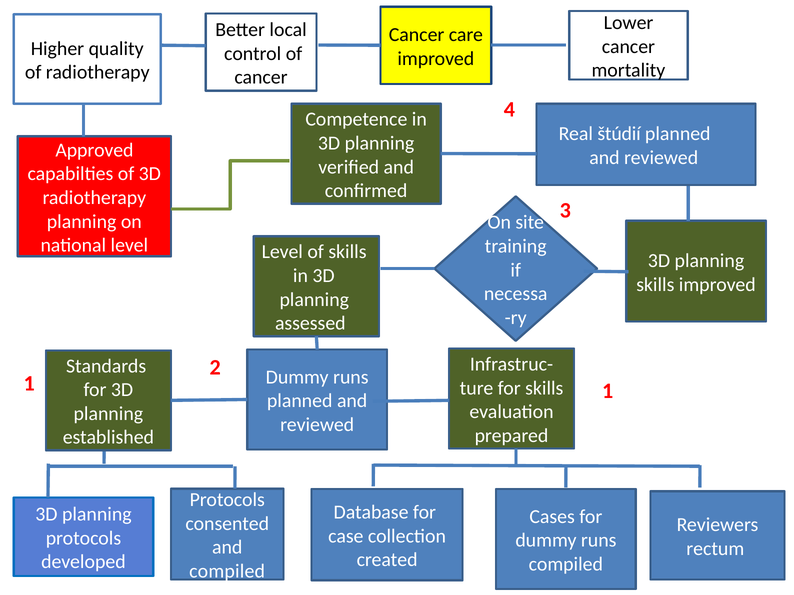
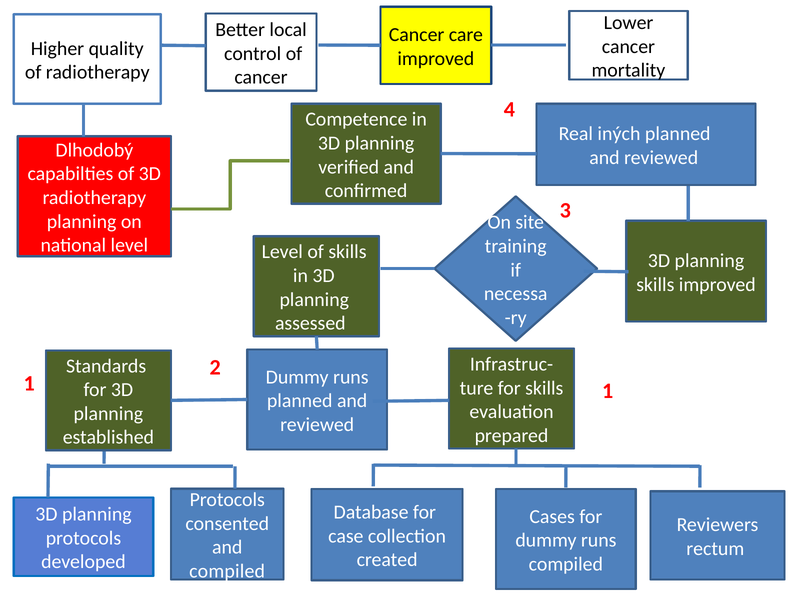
štúdií: štúdií -> iných
Approved: Approved -> Dlhodobý
